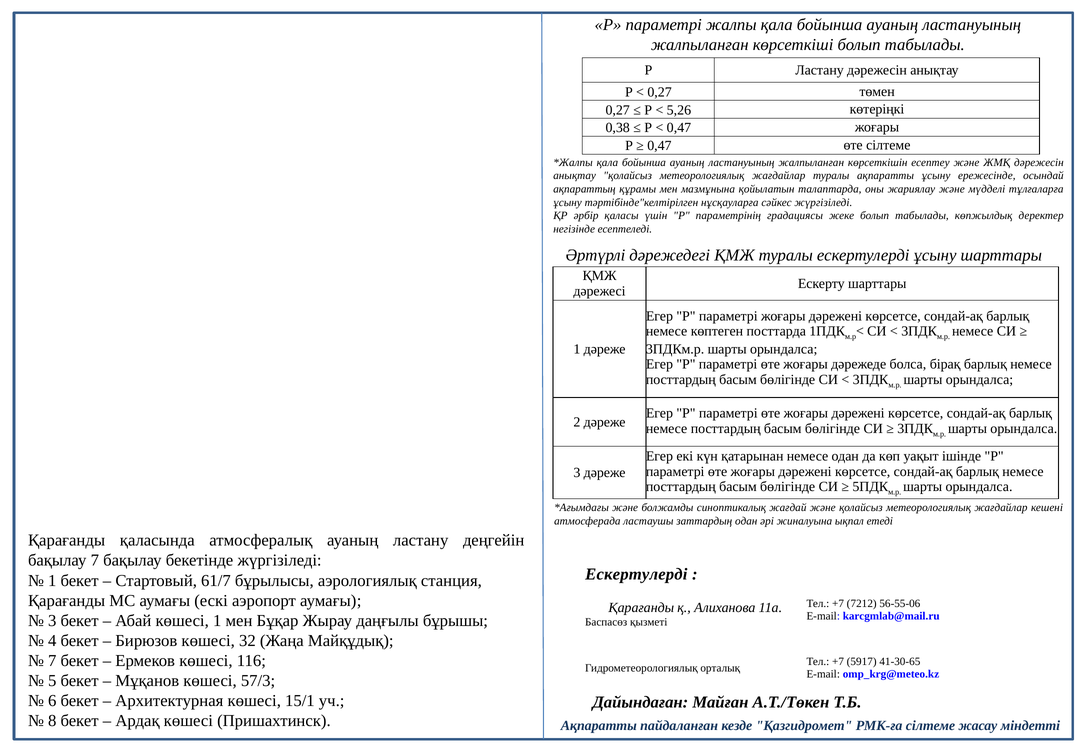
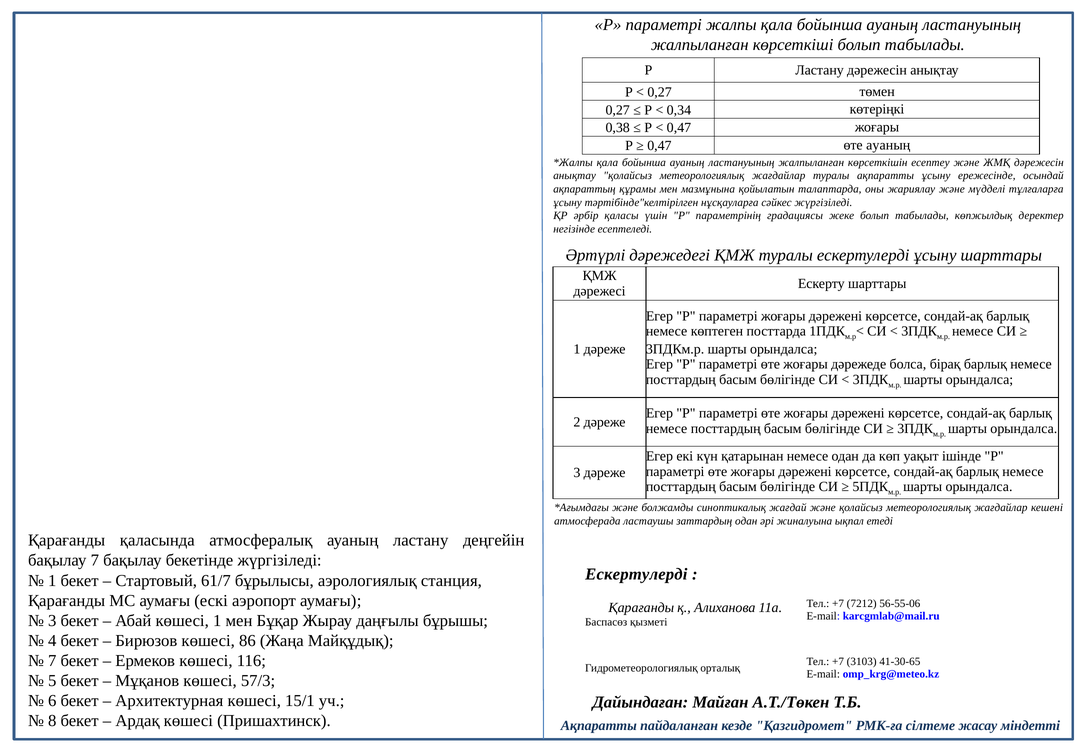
5,26: 5,26 -> 0,34
өте сілтеме: сілтеме -> ауаның
32: 32 -> 86
5917: 5917 -> 3103
